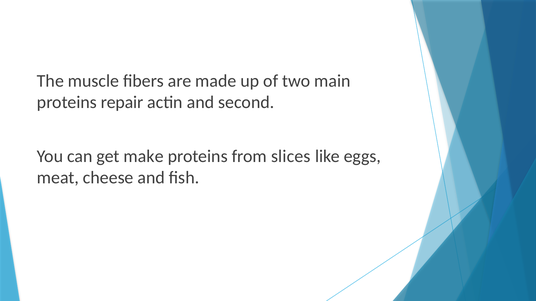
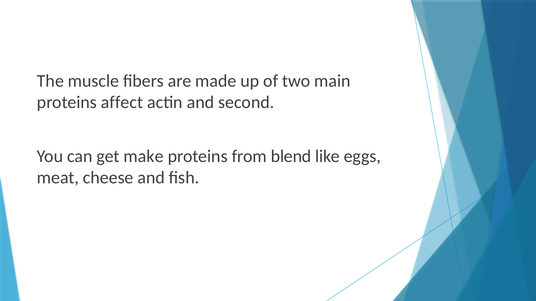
repair: repair -> affect
slices: slices -> blend
